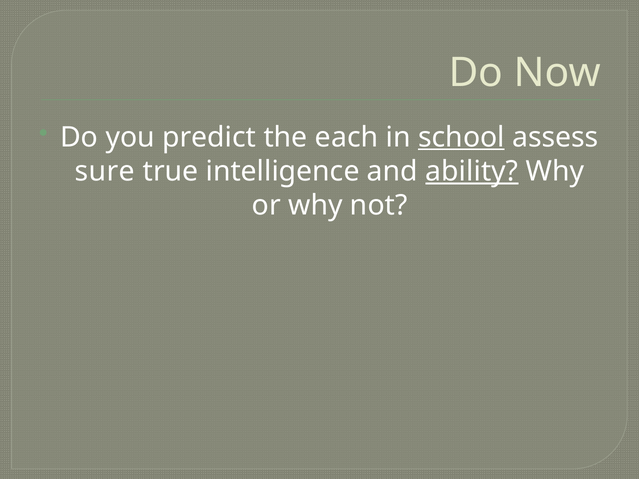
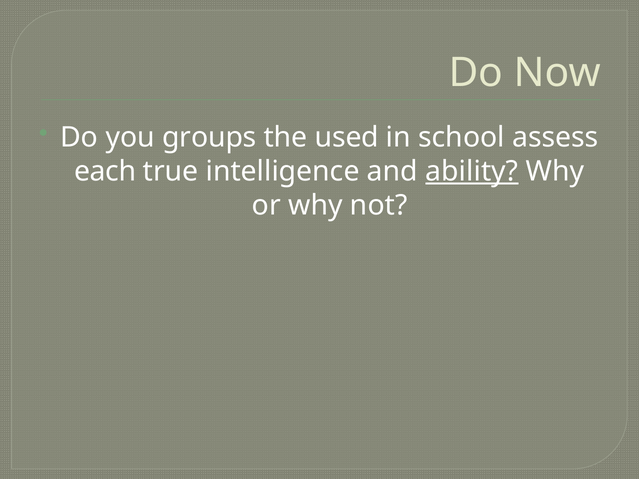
predict: predict -> groups
each: each -> used
school underline: present -> none
sure: sure -> each
